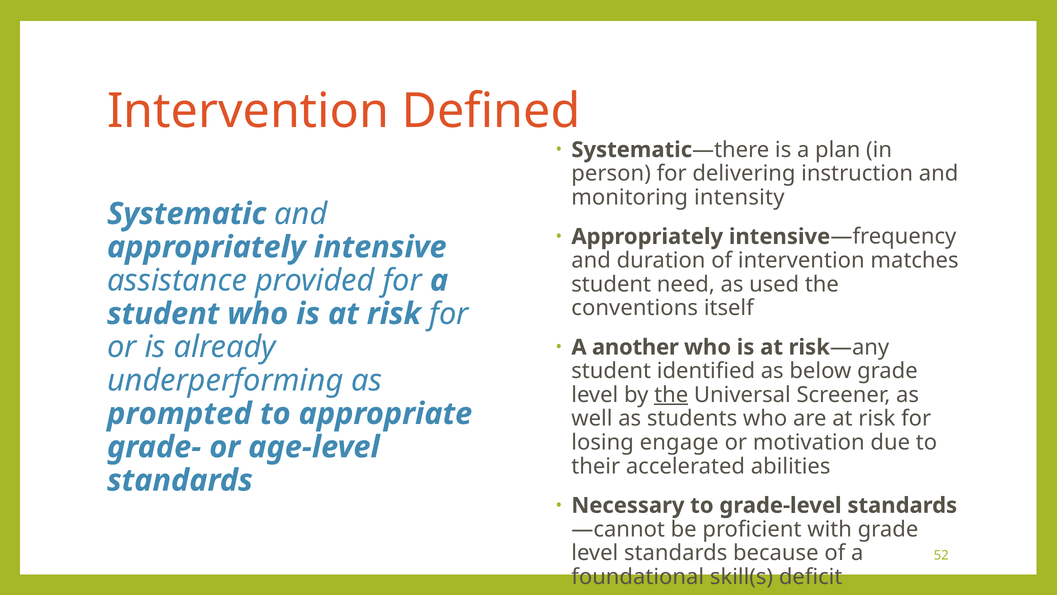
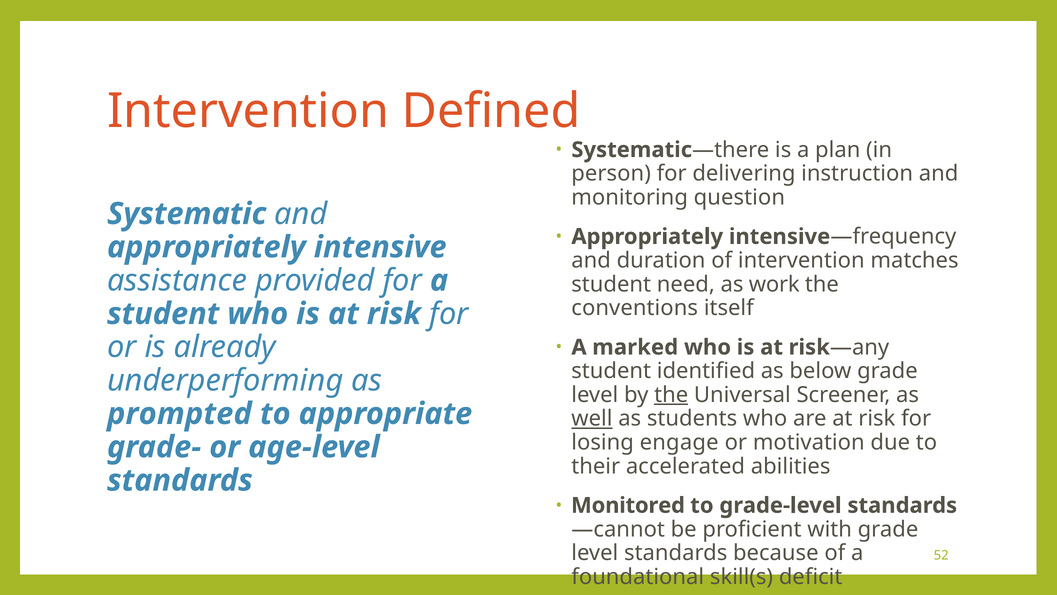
intensity: intensity -> question
used: used -> work
another: another -> marked
well underline: none -> present
Necessary: Necessary -> Monitored
